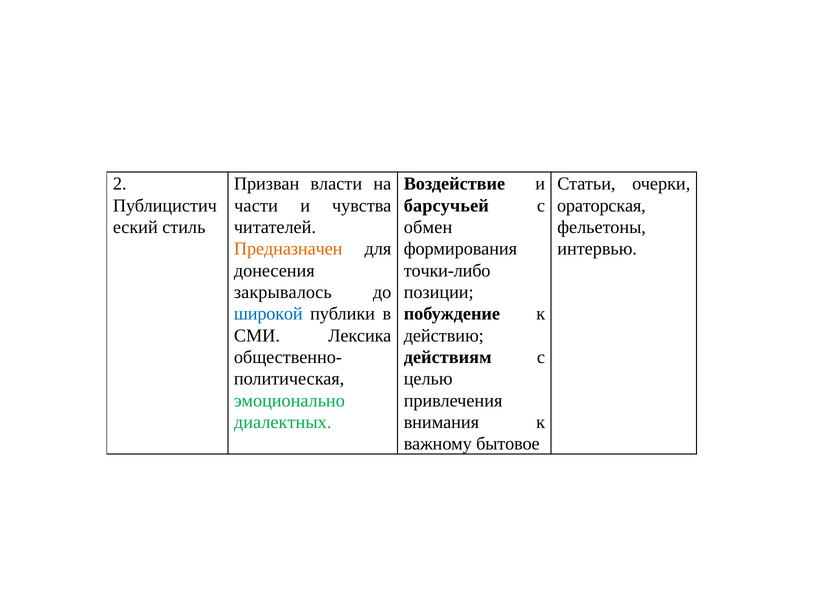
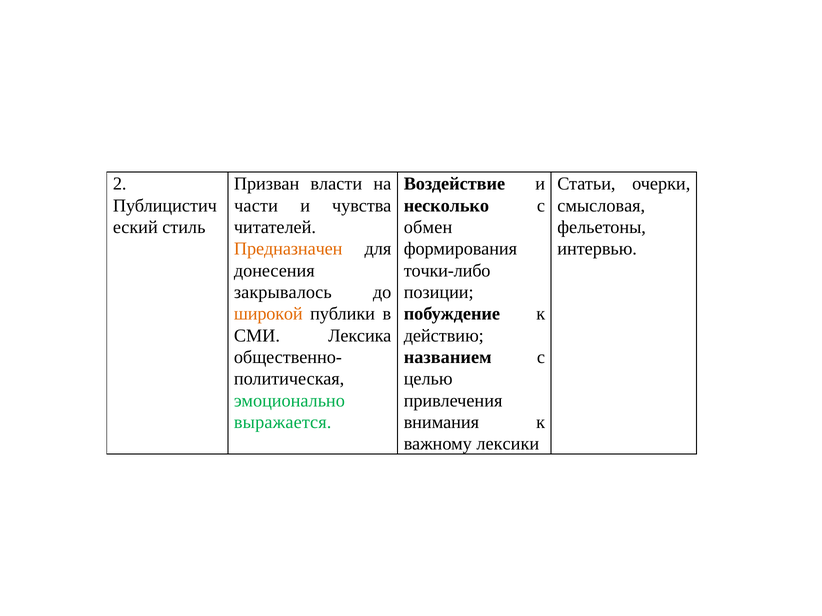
барсучьей: барсучьей -> несколько
ораторская: ораторская -> смысловая
широкой colour: blue -> orange
действиям: действиям -> названием
диалектных: диалектных -> выражается
бытовое: бытовое -> лексики
